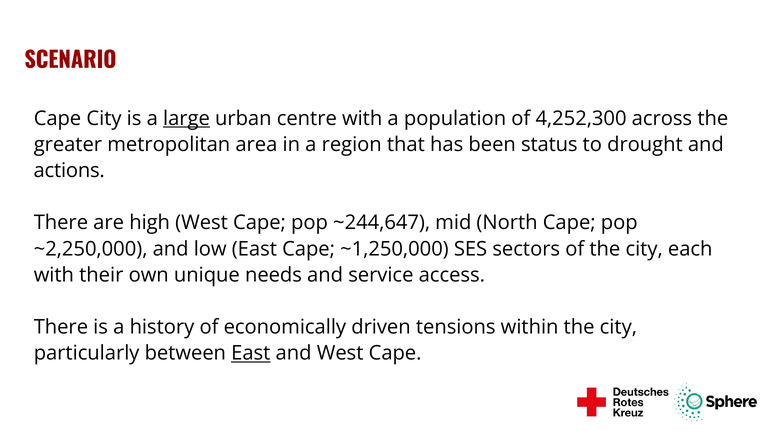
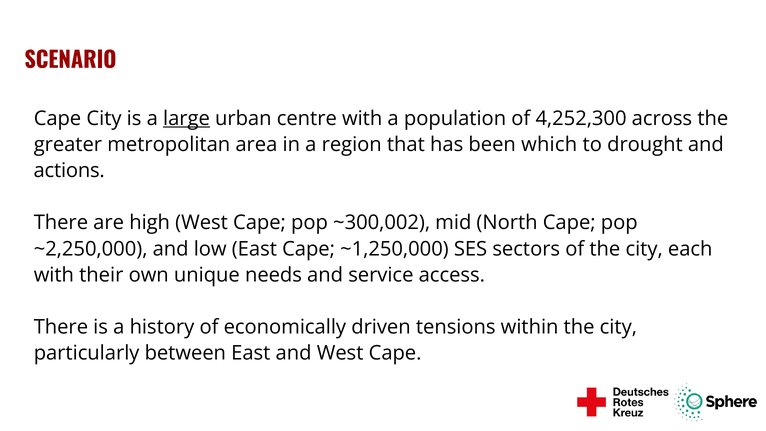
status: status -> which
~244,647: ~244,647 -> ~300,002
East at (251, 353) underline: present -> none
